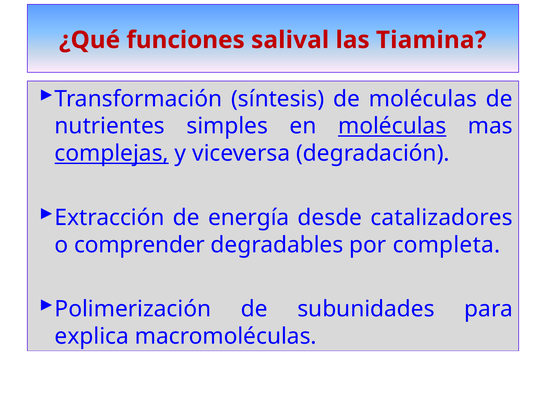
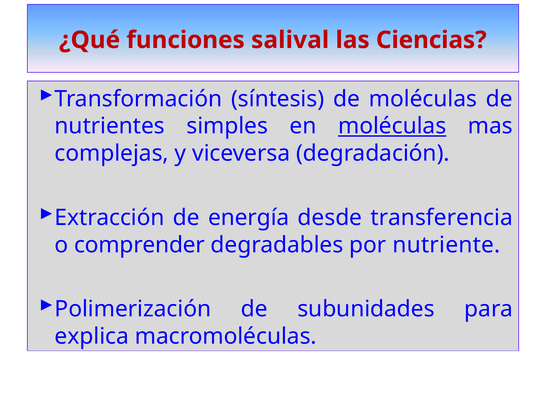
Tiamina: Tiamina -> Ciencias
complejas underline: present -> none
catalizadores: catalizadores -> transferencia
completa: completa -> nutriente
